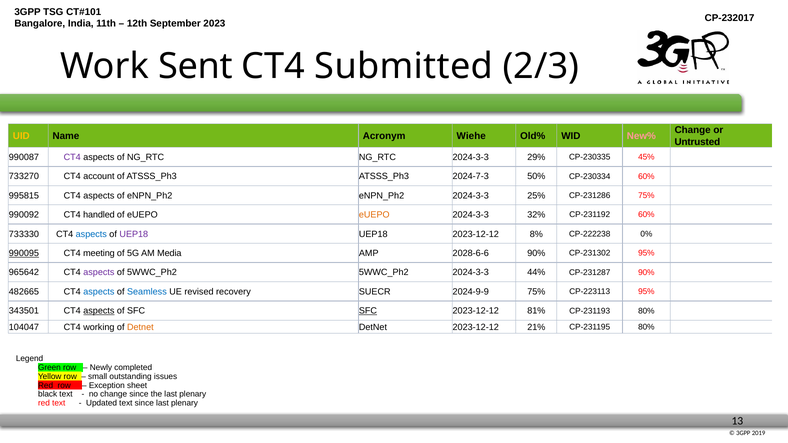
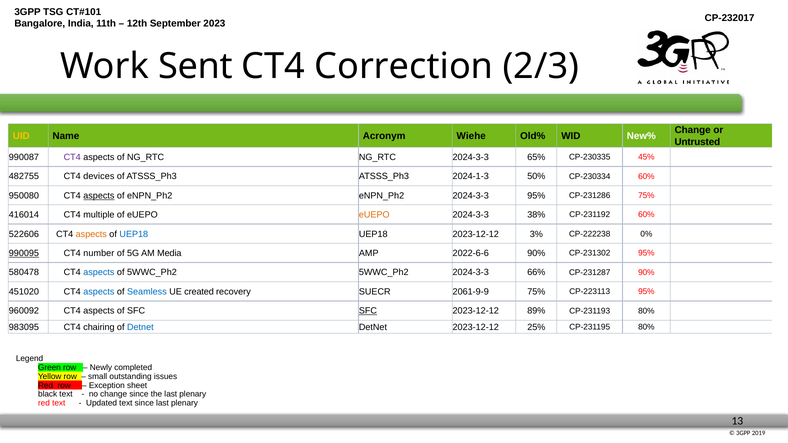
Submitted: Submitted -> Correction
New% colour: pink -> white
29%: 29% -> 65%
733270: 733270 -> 482755
account: account -> devices
2024-7-3: 2024-7-3 -> 2024-1-3
995815: 995815 -> 950080
aspects at (99, 196) underline: none -> present
2024-3-3 25%: 25% -> 95%
990092: 990092 -> 416014
handled: handled -> multiple
32%: 32% -> 38%
733330: 733330 -> 522606
aspects at (91, 234) colour: blue -> orange
UEP18 at (134, 234) colour: purple -> blue
8%: 8% -> 3%
meeting: meeting -> number
2028-6-6: 2028-6-6 -> 2022-6-6
965642: 965642 -> 580478
aspects at (99, 273) colour: purple -> blue
44%: 44% -> 66%
482665: 482665 -> 451020
revised: revised -> created
2024-9-9: 2024-9-9 -> 2061-9-9
343501: 343501 -> 960092
aspects at (99, 311) underline: present -> none
81%: 81% -> 89%
104047: 104047 -> 983095
working: working -> chairing
Detnet at (140, 327) colour: orange -> blue
21%: 21% -> 25%
